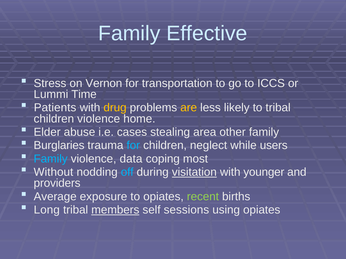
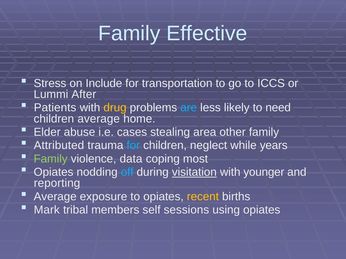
Vernon: Vernon -> Include
Time: Time -> After
are colour: yellow -> light blue
to tribal: tribal -> need
children violence: violence -> average
Burglaries: Burglaries -> Attributed
users: users -> years
Family at (51, 159) colour: light blue -> light green
Without at (53, 172): Without -> Opiates
providers: providers -> reporting
recent colour: light green -> yellow
Long: Long -> Mark
members underline: present -> none
